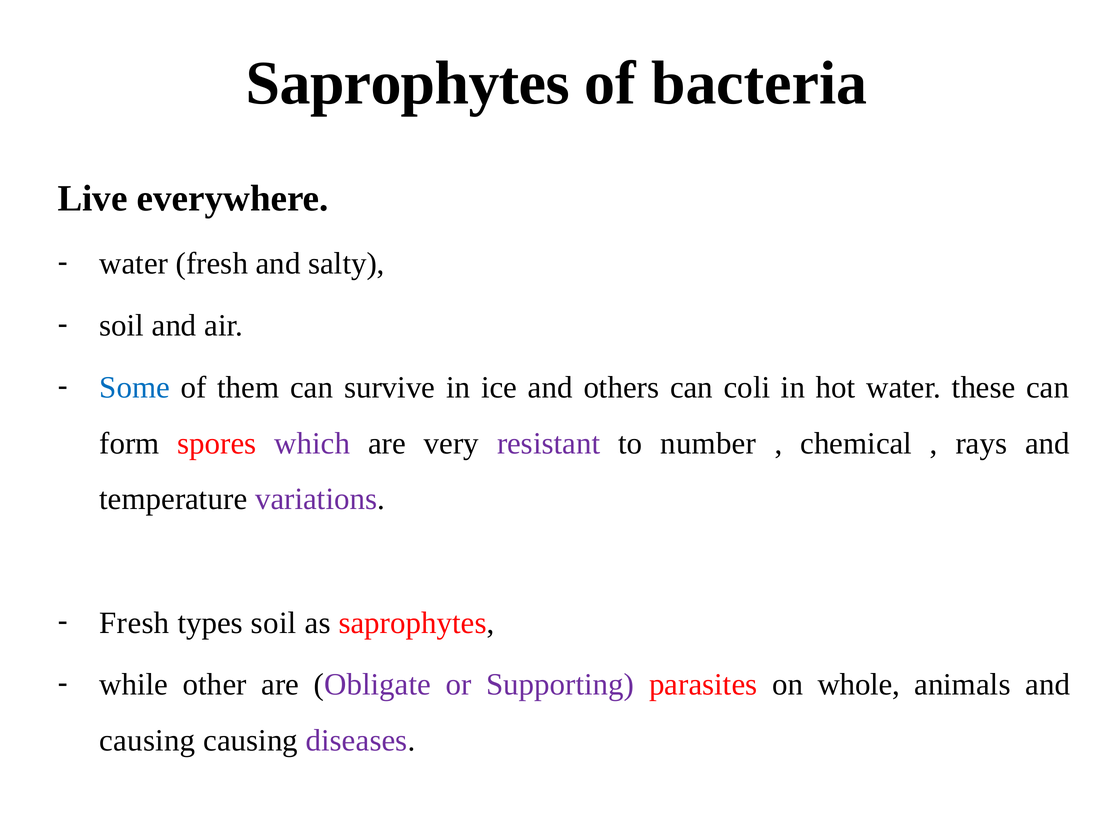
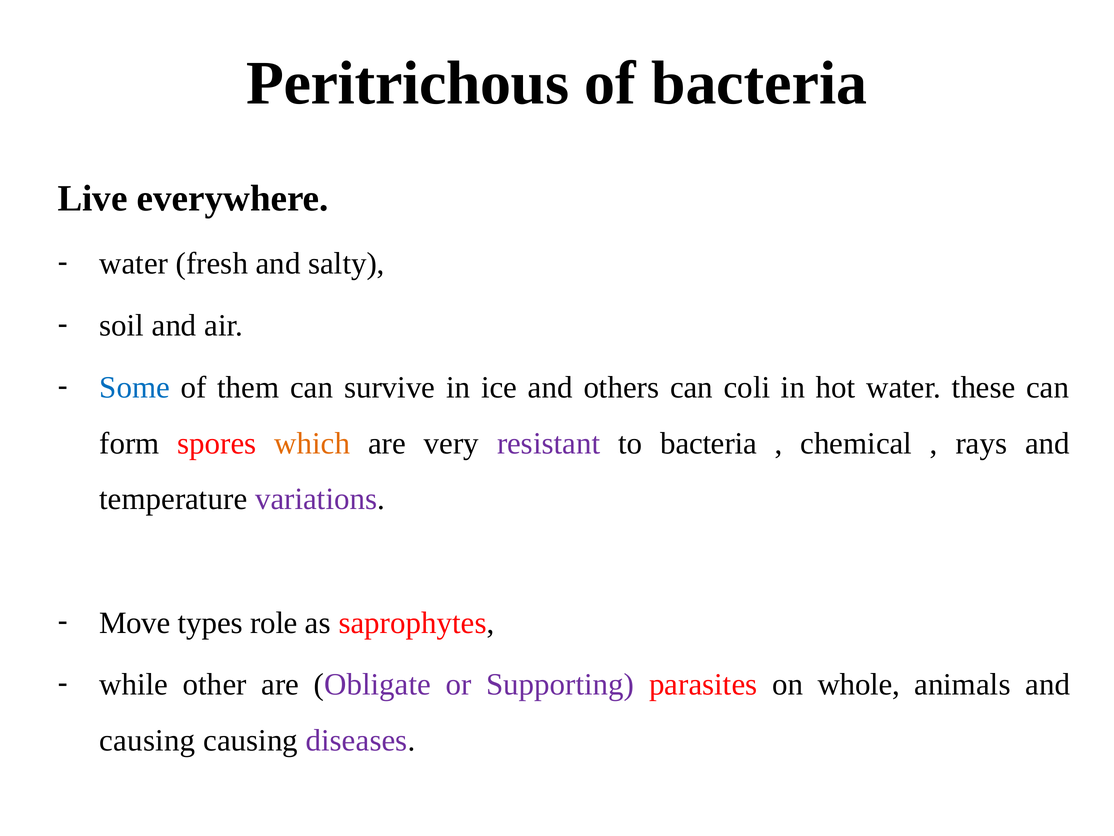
Saprophytes at (408, 83): Saprophytes -> Peritrichous
which colour: purple -> orange
to number: number -> bacteria
Fresh at (134, 622): Fresh -> Move
types soil: soil -> role
